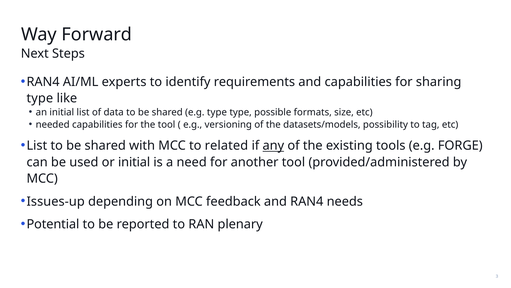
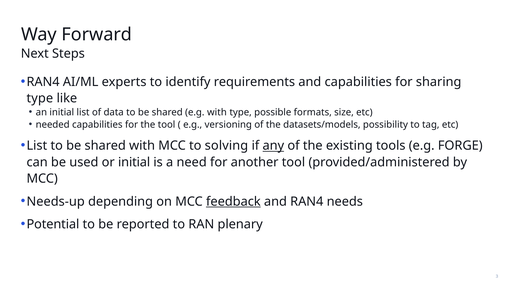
e.g type: type -> with
related: related -> solving
Issues-up: Issues-up -> Needs-up
feedback underline: none -> present
